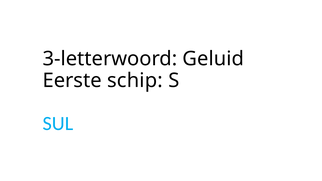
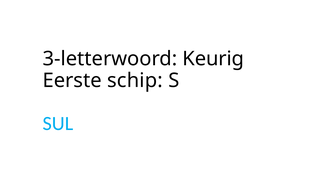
Geluid: Geluid -> Keurig
